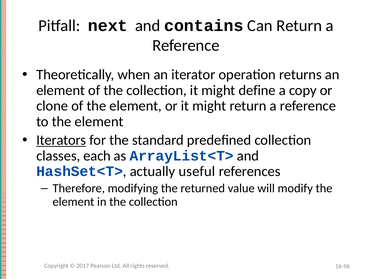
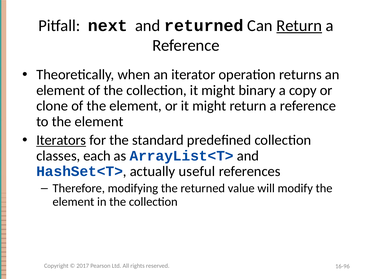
and contains: contains -> returned
Return at (299, 26) underline: none -> present
define: define -> binary
